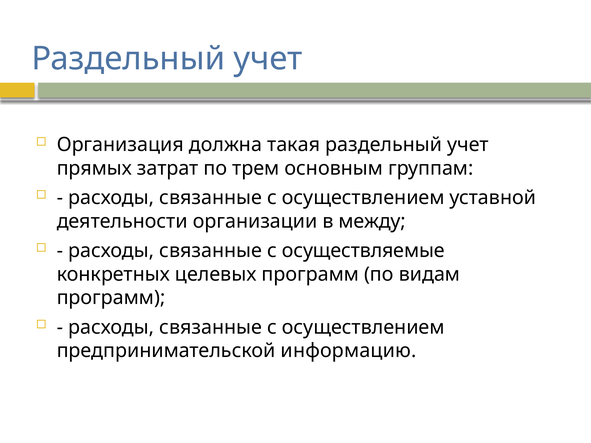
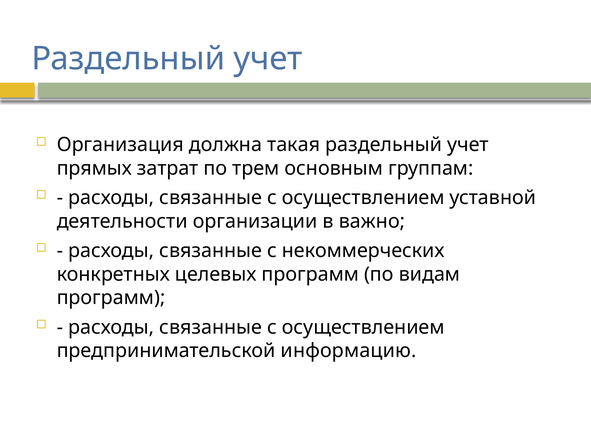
между: между -> важно
осуществляемые: осуществляемые -> некоммерческих
